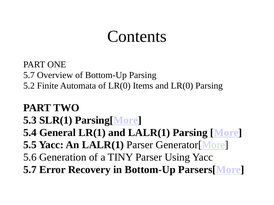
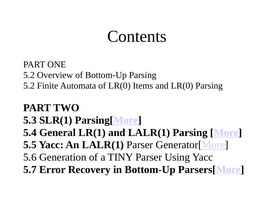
5.7 at (29, 75): 5.7 -> 5.2
